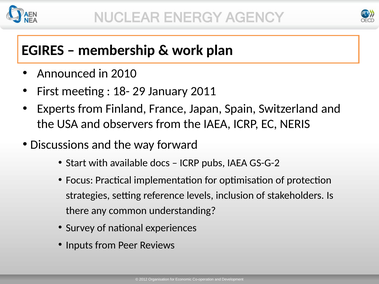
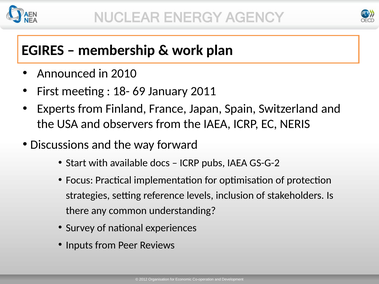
29: 29 -> 69
